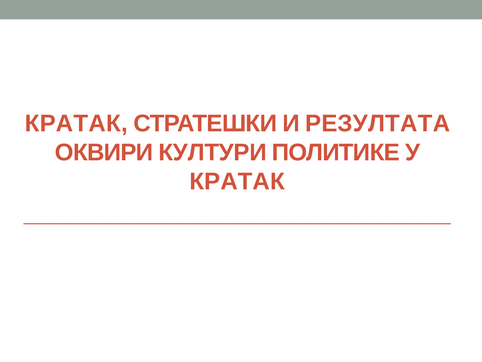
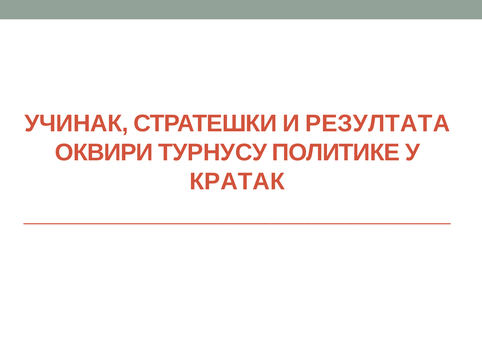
КРАТАК at (76, 123): КРАТАК -> УЧИНАК
КУЛТУРИ: КУЛТУРИ -> ТУРНУСУ
